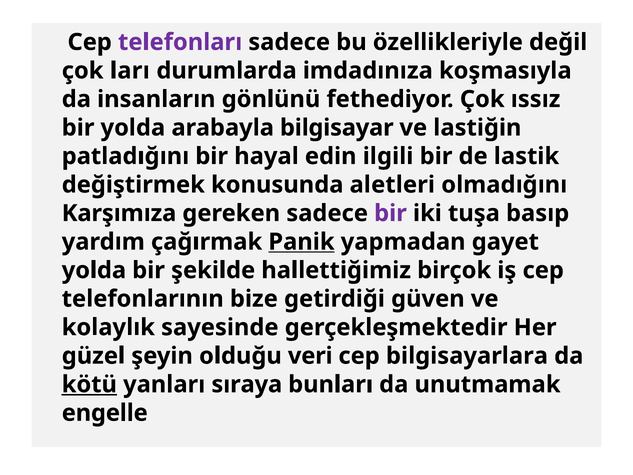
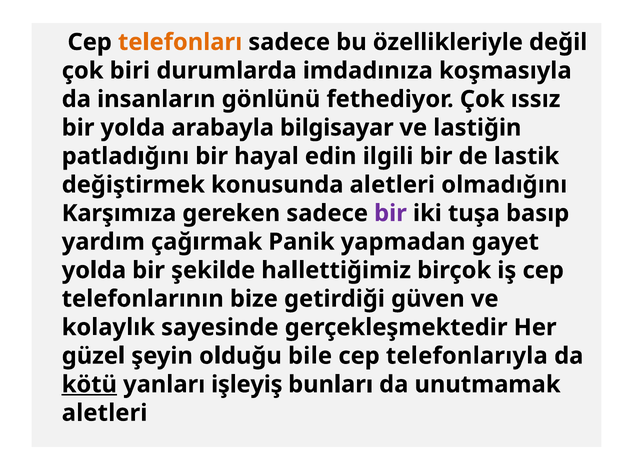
telefonları colour: purple -> orange
ları: ları -> biri
Panik underline: present -> none
veri: veri -> bile
bilgisayarlara: bilgisayarlara -> telefonlarıyla
sıraya: sıraya -> işleyiş
engelle at (105, 413): engelle -> aletleri
